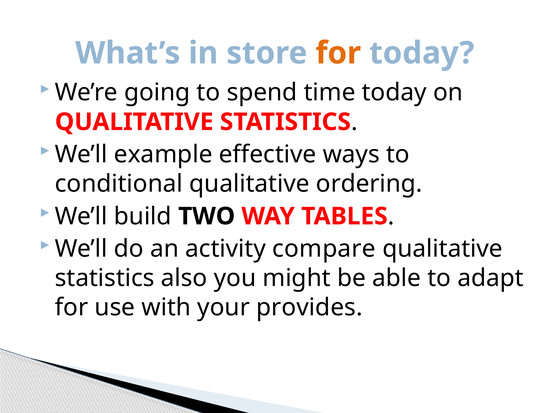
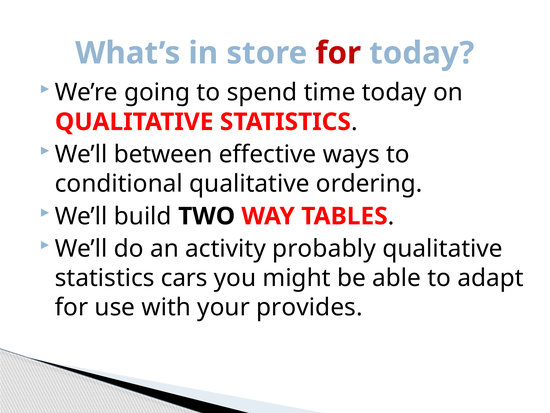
for at (338, 53) colour: orange -> red
example: example -> between
compare: compare -> probably
also: also -> cars
